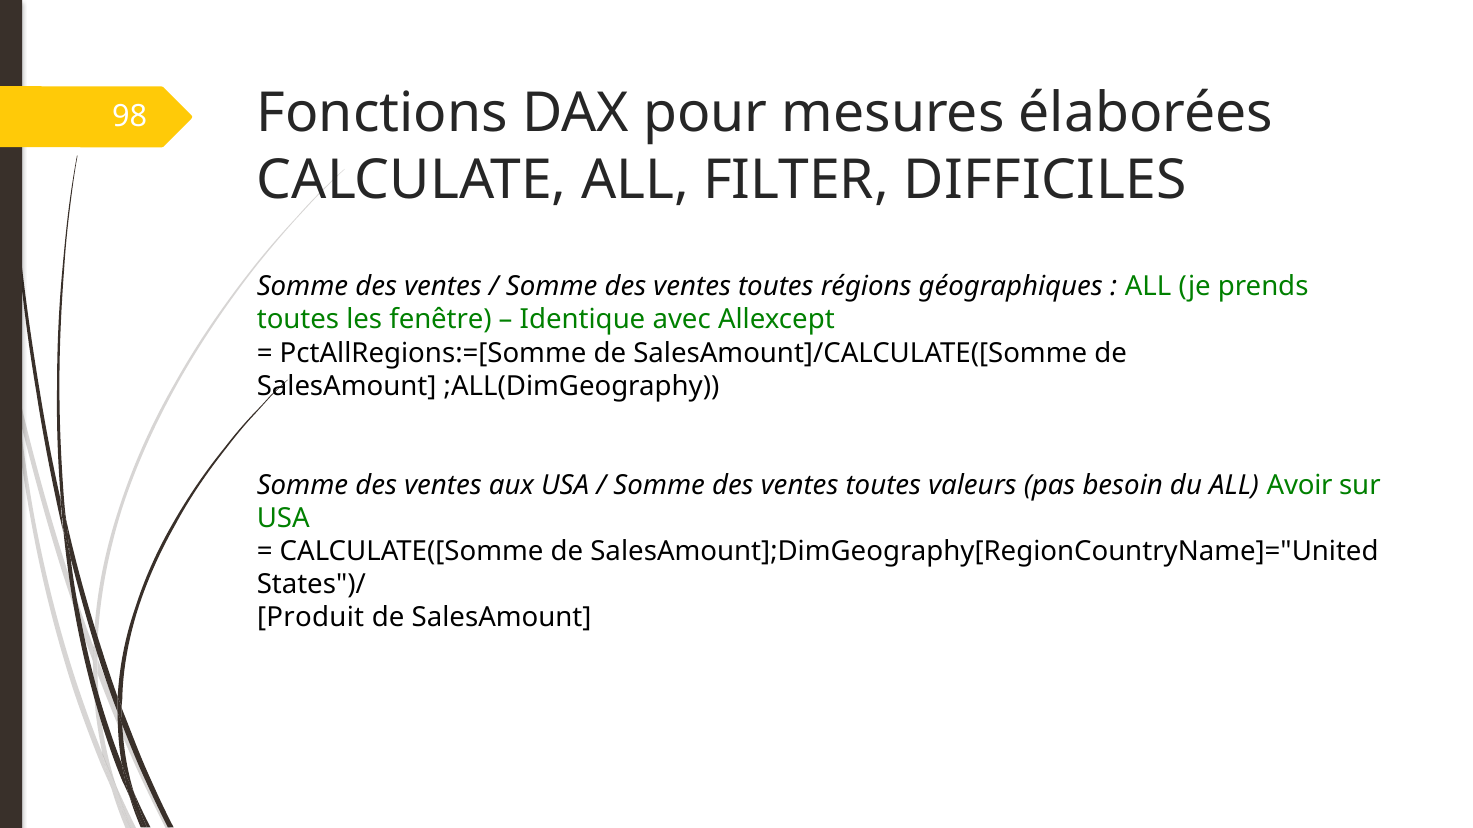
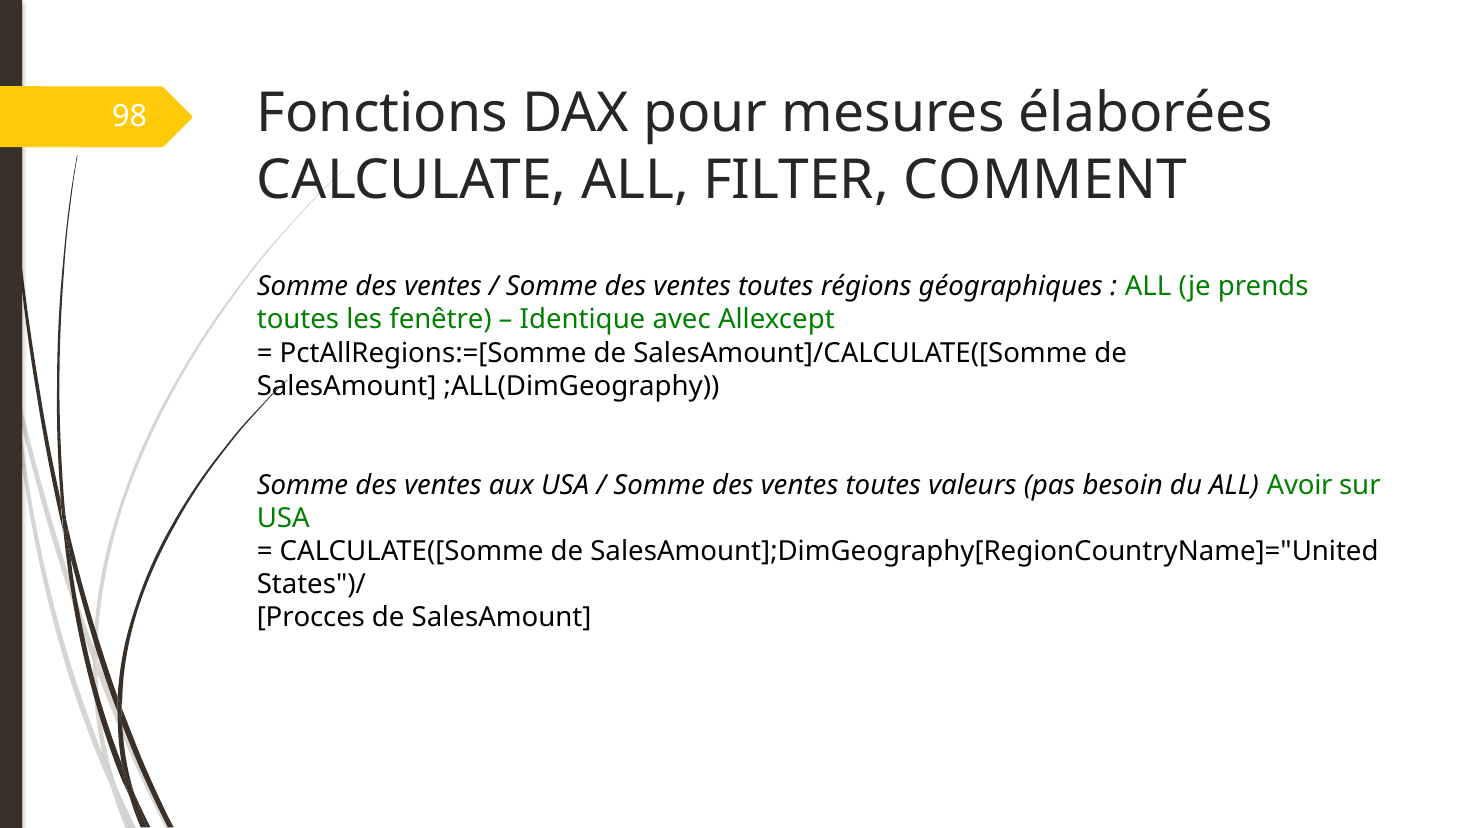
DIFFICILES: DIFFICILES -> COMMENT
Produit: Produit -> Procces
